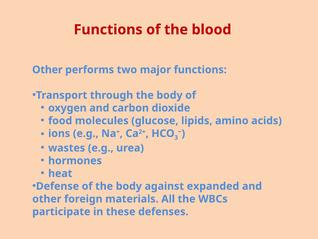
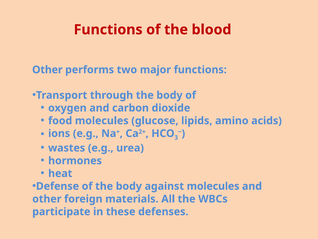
against expanded: expanded -> molecules
